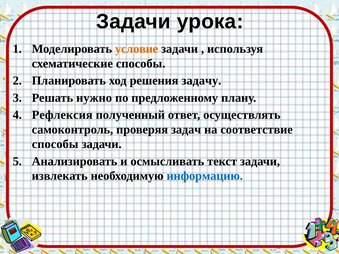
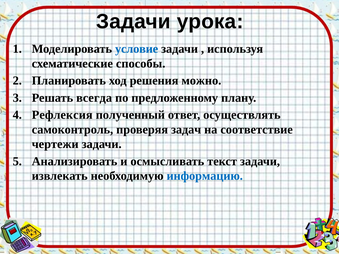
условие colour: orange -> blue
задачу: задачу -> можно
нужно: нужно -> всегда
способы at (55, 144): способы -> чертежи
